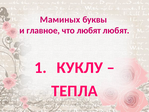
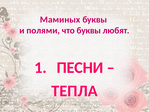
главное: главное -> полями
что любят: любят -> буквы
КУКЛУ: КУКЛУ -> ПЕСНИ
